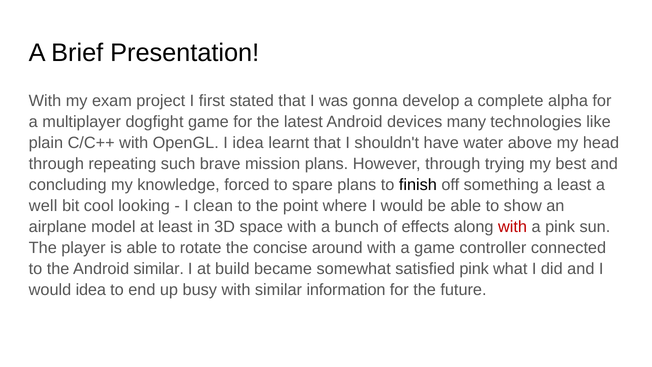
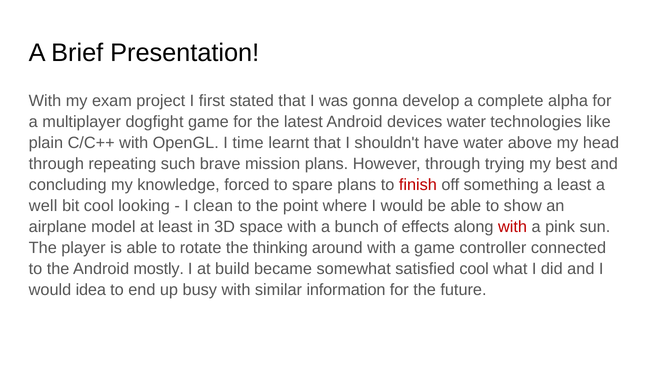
devices many: many -> water
I idea: idea -> time
finish colour: black -> red
concise: concise -> thinking
Android similar: similar -> mostly
satisfied pink: pink -> cool
